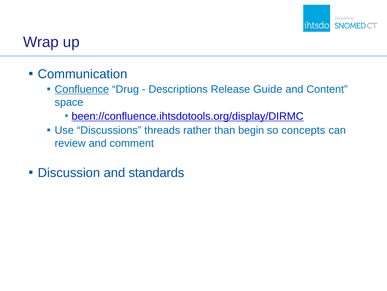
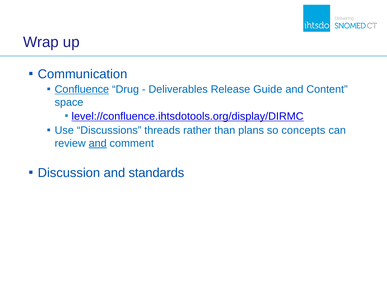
Descriptions: Descriptions -> Deliverables
been://confluence.ihtsdotools.org/display/DIRMC: been://confluence.ihtsdotools.org/display/DIRMC -> level://confluence.ihtsdotools.org/display/DIRMC
begin: begin -> plans
and at (98, 143) underline: none -> present
